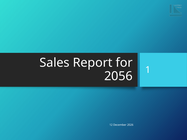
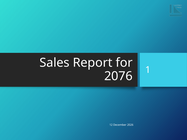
2056: 2056 -> 2076
